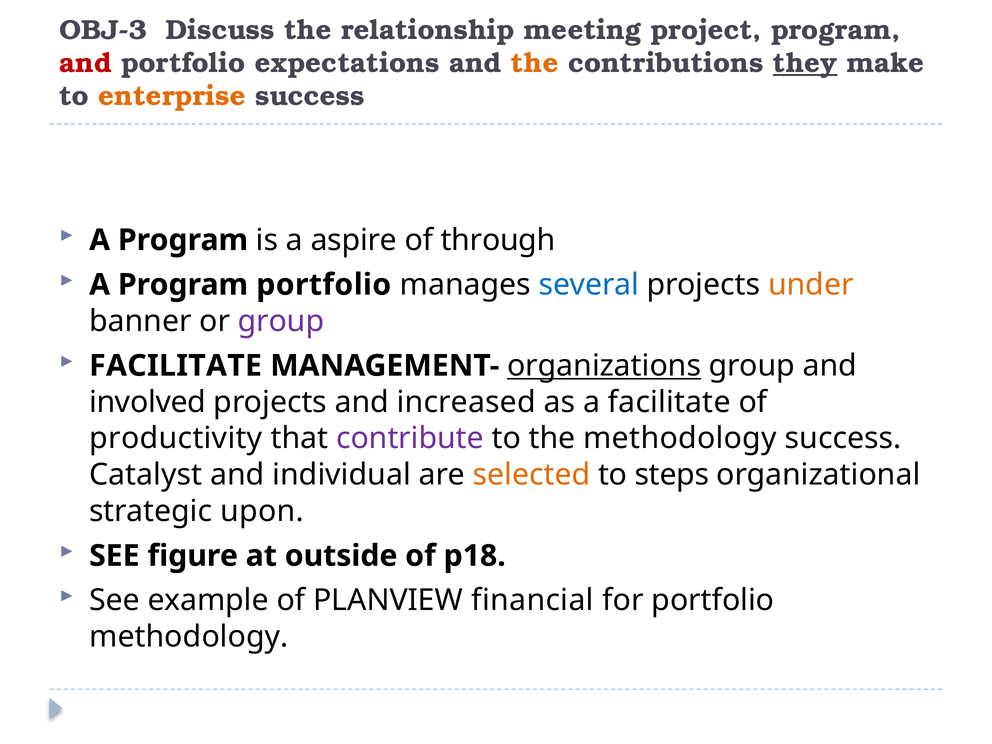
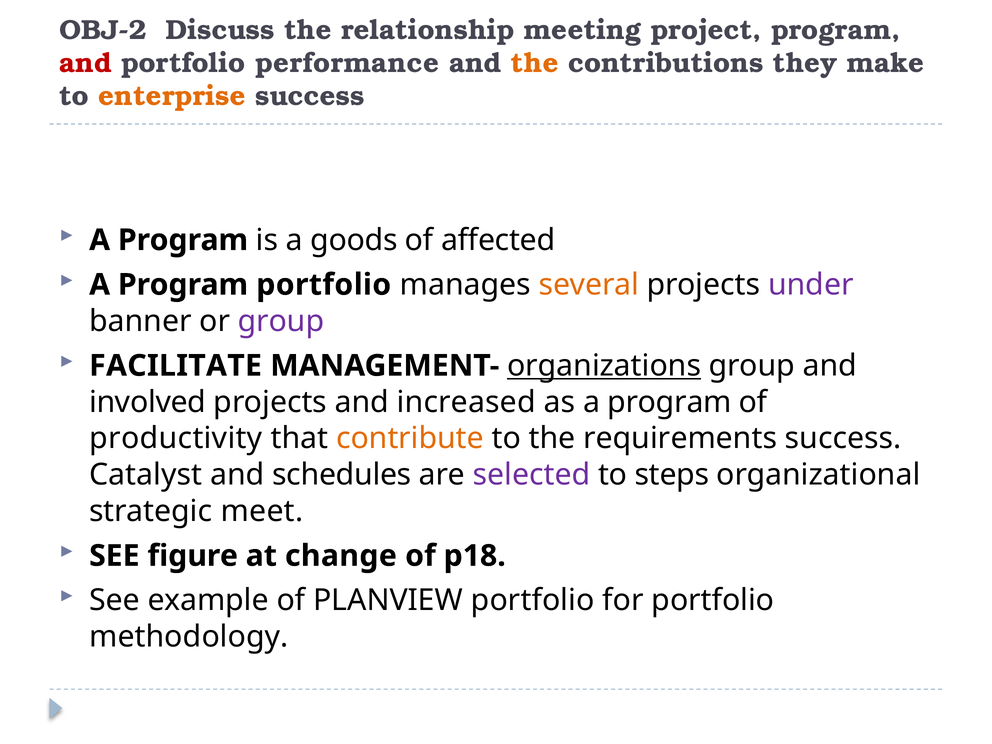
OBJ-3: OBJ-3 -> OBJ-2
expectations: expectations -> performance
they underline: present -> none
aspire: aspire -> goods
through: through -> affected
several colour: blue -> orange
under colour: orange -> purple
as a facilitate: facilitate -> program
contribute colour: purple -> orange
the methodology: methodology -> requirements
individual: individual -> schedules
selected colour: orange -> purple
upon: upon -> meet
outside: outside -> change
PLANVIEW financial: financial -> portfolio
